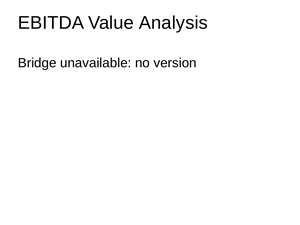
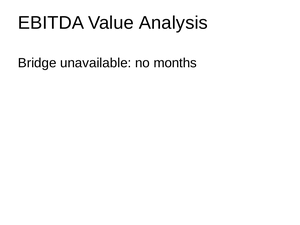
version: version -> months
